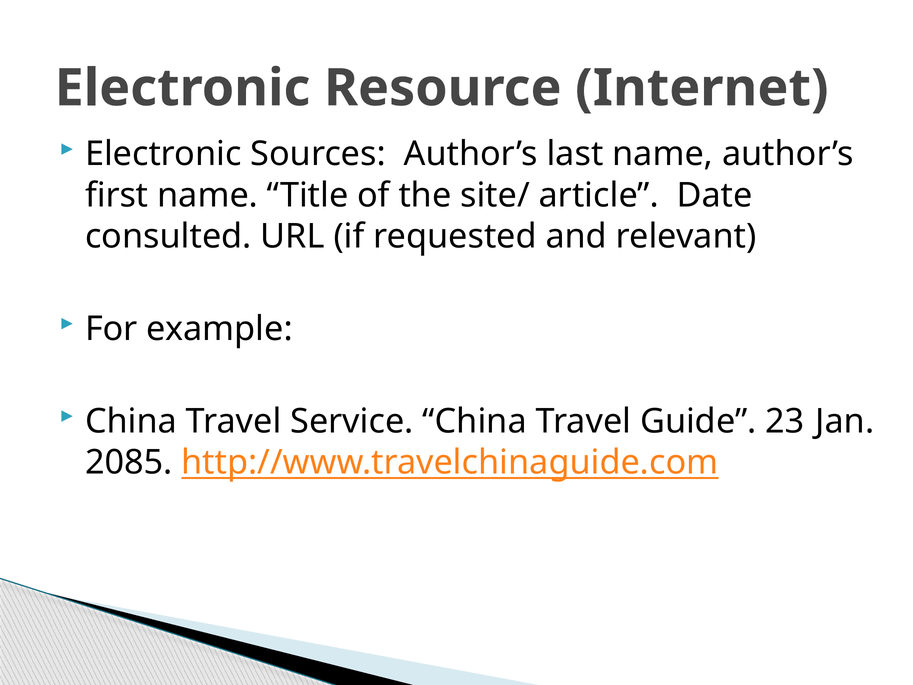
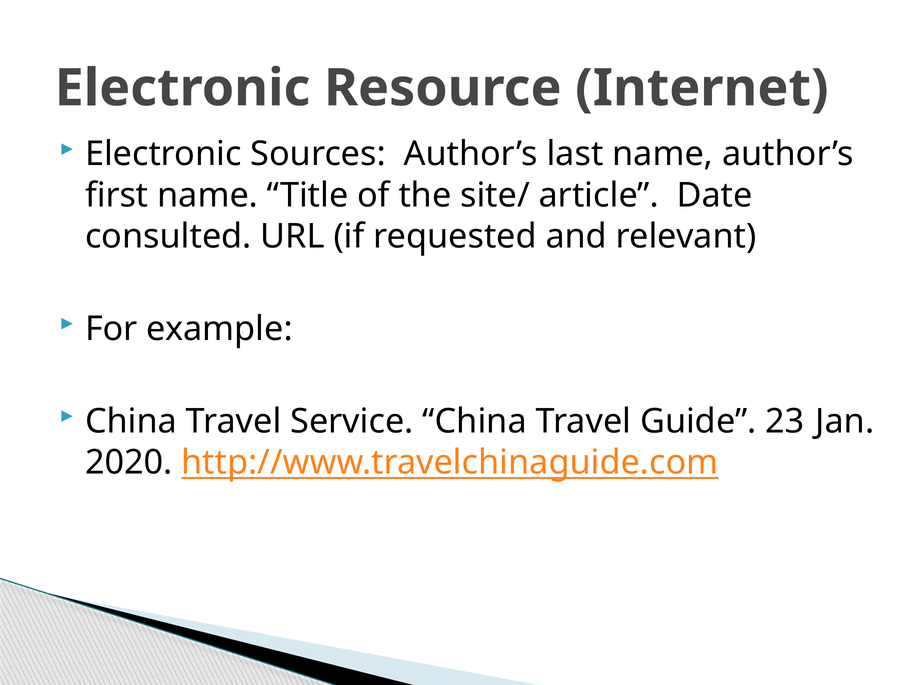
2085: 2085 -> 2020
